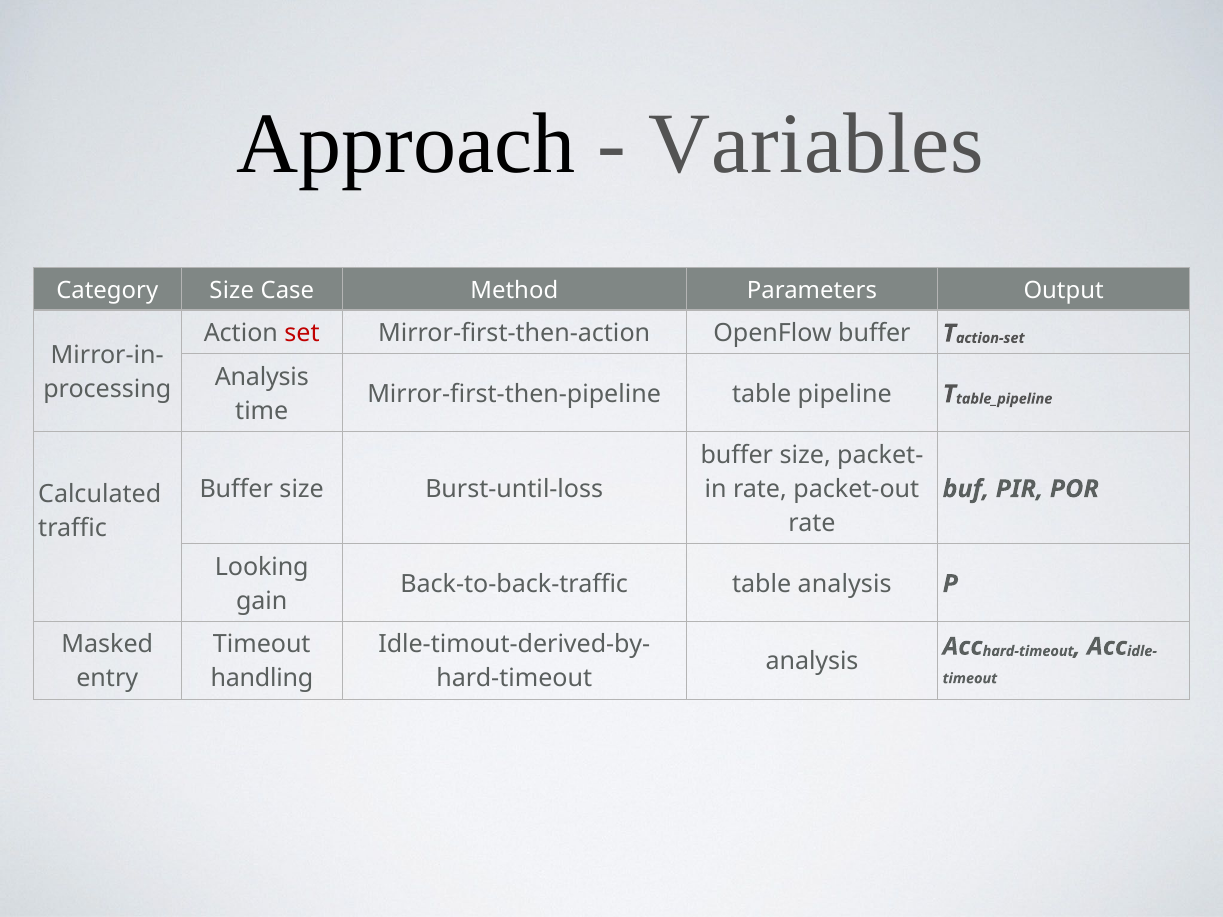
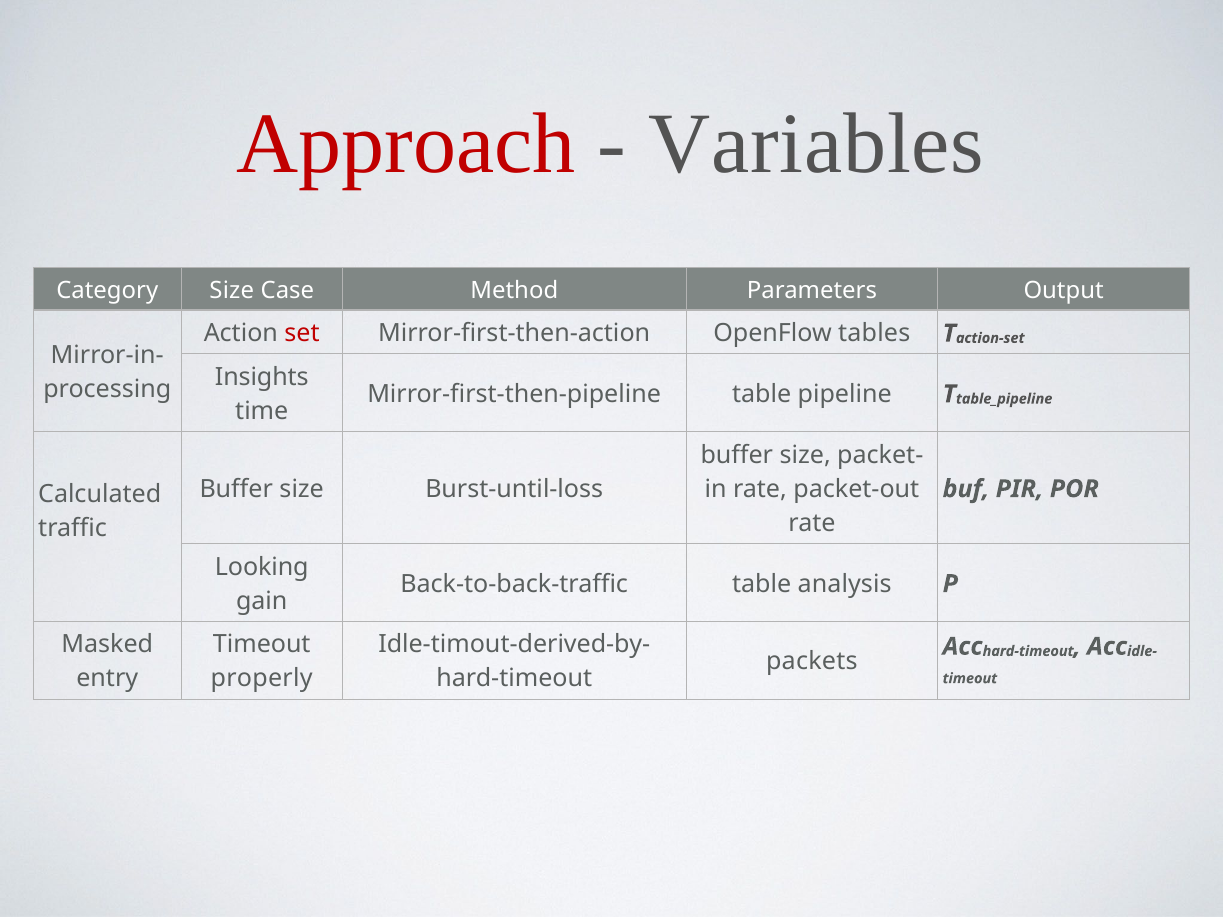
Approach colour: black -> red
OpenFlow buffer: buffer -> tables
Analysis at (262, 377): Analysis -> Insights
analysis at (812, 662): analysis -> packets
handling: handling -> properly
